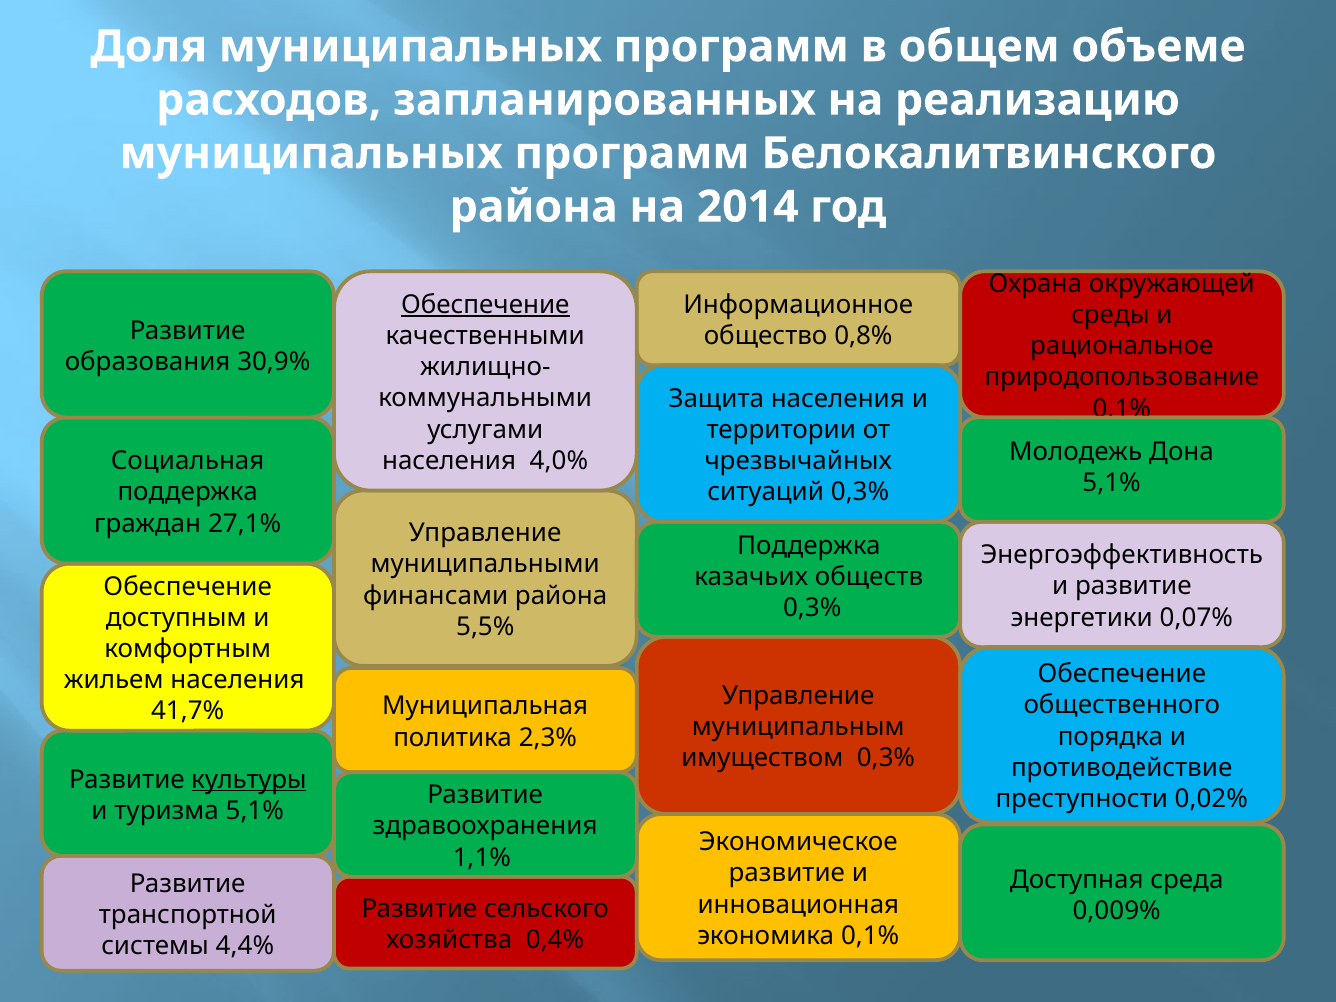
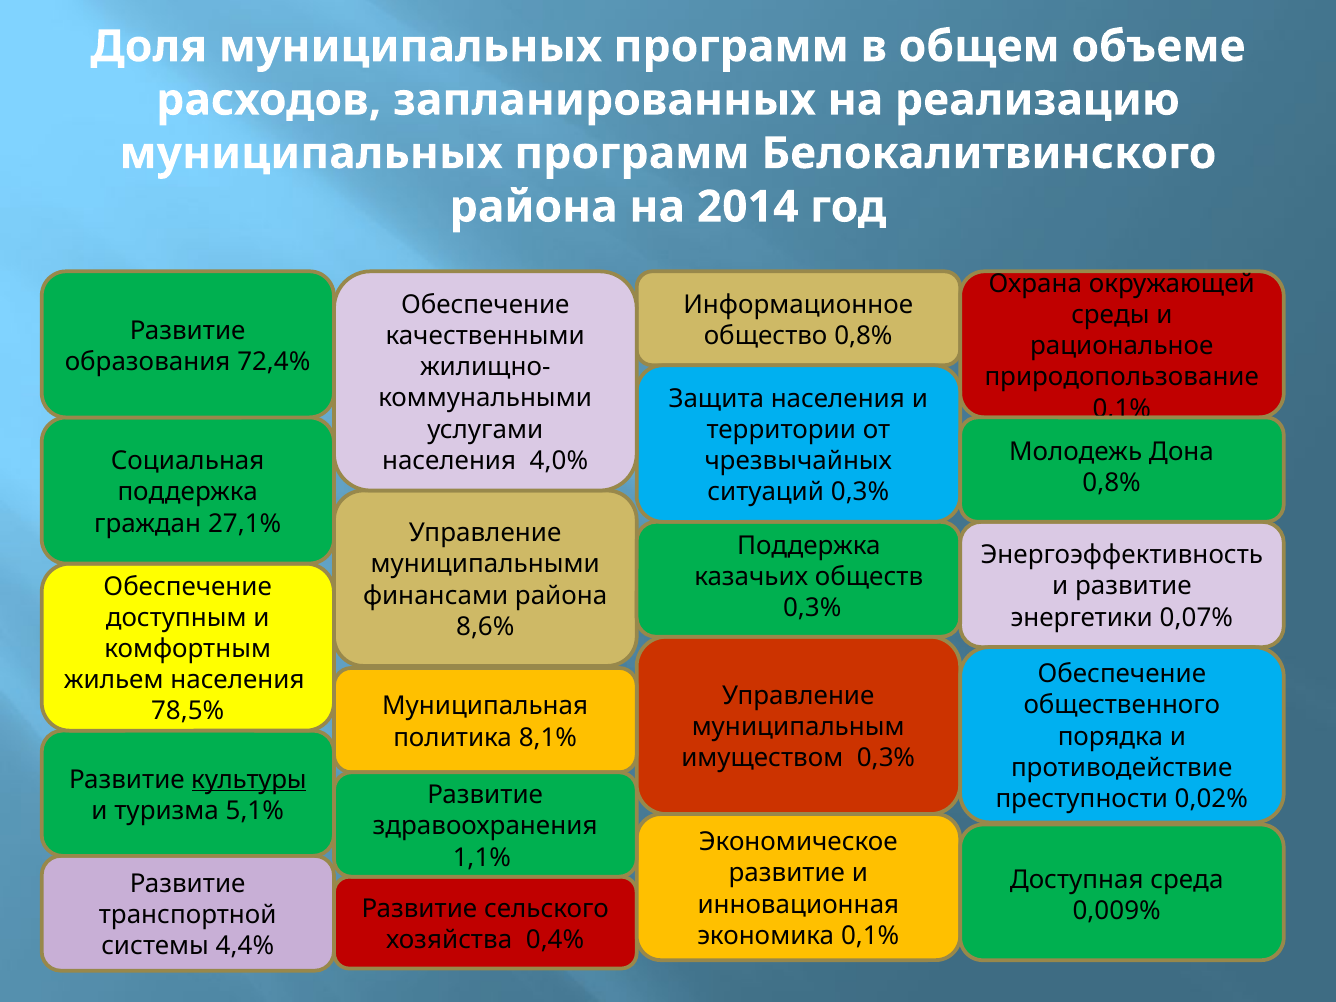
Обеспечение at (485, 305) underline: present -> none
30,9%: 30,9% -> 72,4%
5,1% at (1112, 483): 5,1% -> 0,8%
5,5%: 5,5% -> 8,6%
41,7%: 41,7% -> 78,5%
2,3%: 2,3% -> 8,1%
